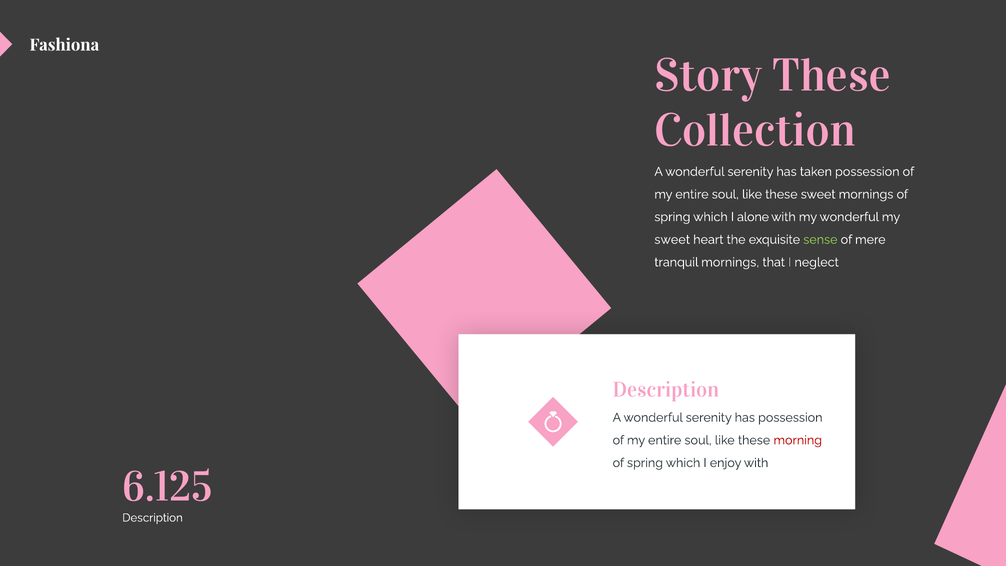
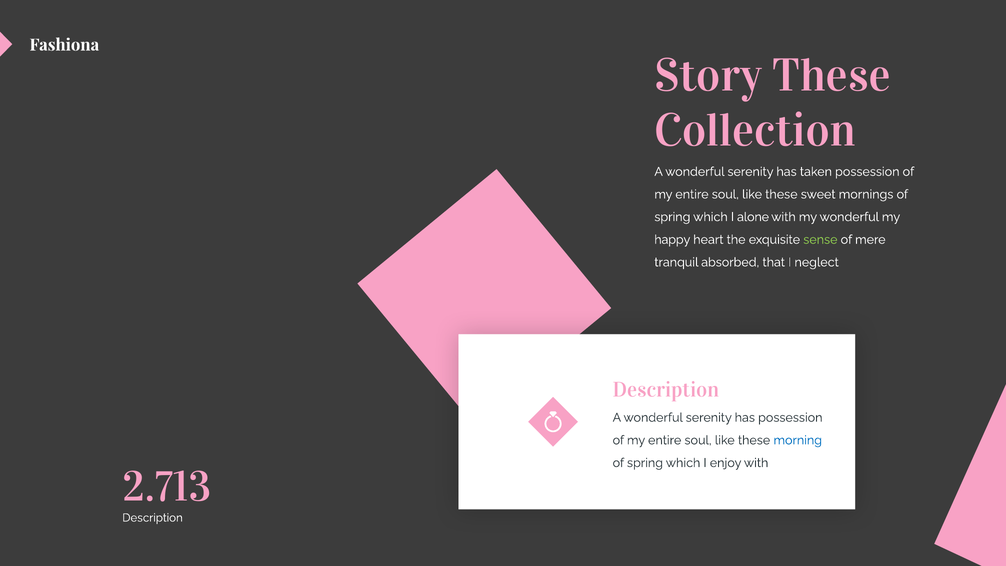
sweet at (672, 240): sweet -> happy
tranquil mornings: mornings -> absorbed
morning colour: red -> blue
6.125: 6.125 -> 2.713
